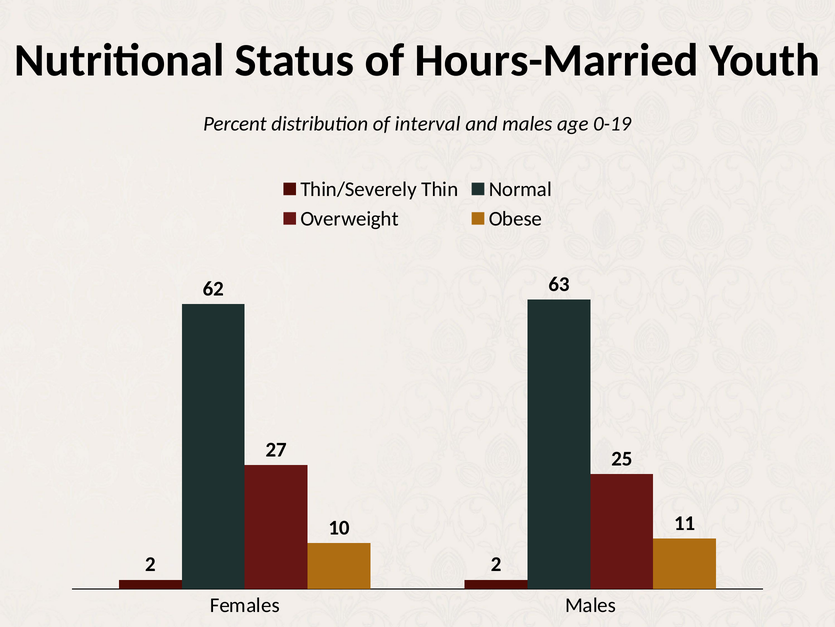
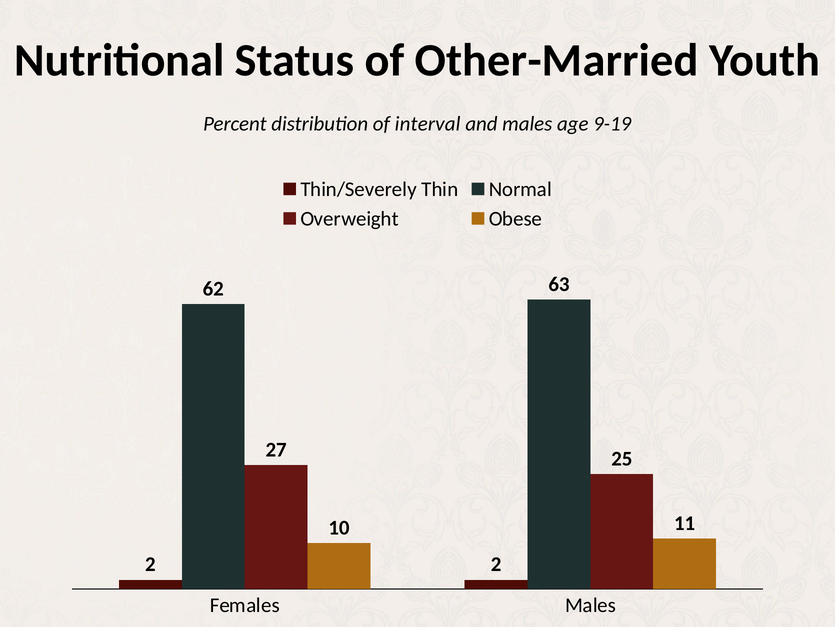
Hours-Married: Hours-Married -> Other-Married
0-19: 0-19 -> 9-19
